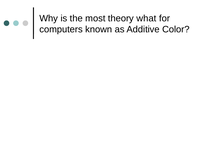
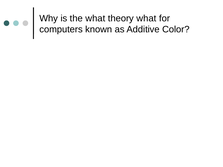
the most: most -> what
